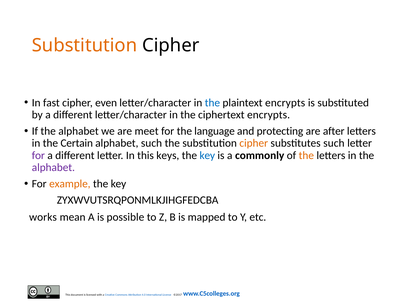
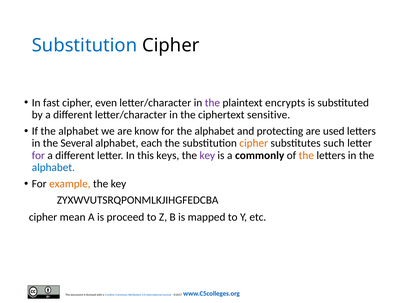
Substitution at (85, 45) colour: orange -> blue
the at (212, 103) colour: blue -> purple
ciphertext encrypts: encrypts -> sensitive
meet: meet -> know
for the language: language -> alphabet
after: after -> used
Certain: Certain -> Several
alphabet such: such -> each
key at (207, 155) colour: blue -> purple
alphabet at (53, 168) colour: purple -> blue
works at (43, 217): works -> cipher
possible: possible -> proceed
